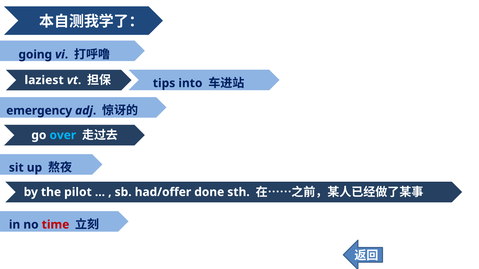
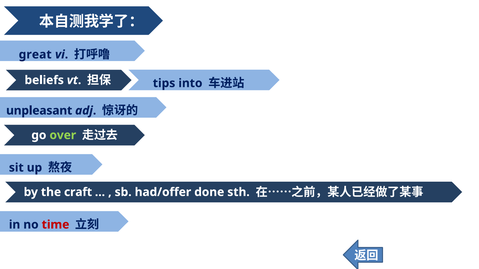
going: going -> great
laziest: laziest -> beliefs
emergency: emergency -> unpleasant
over colour: light blue -> light green
pilot: pilot -> craft
